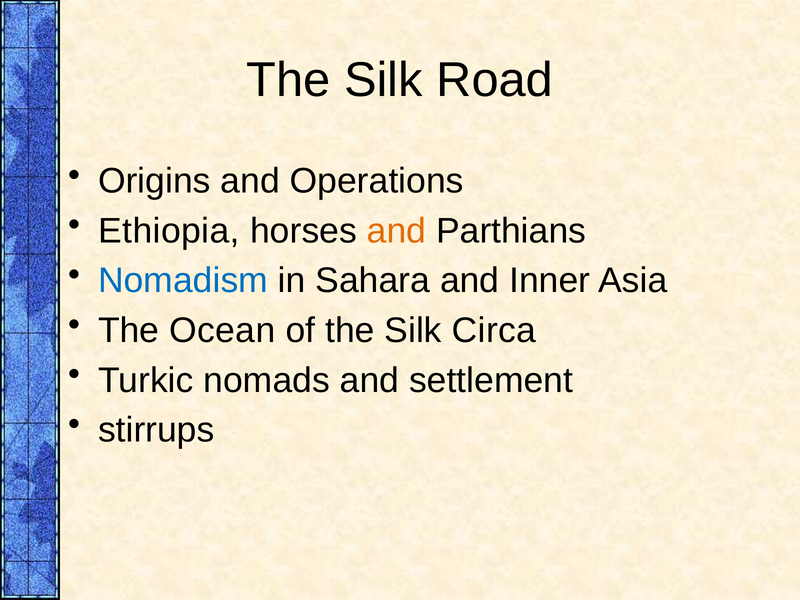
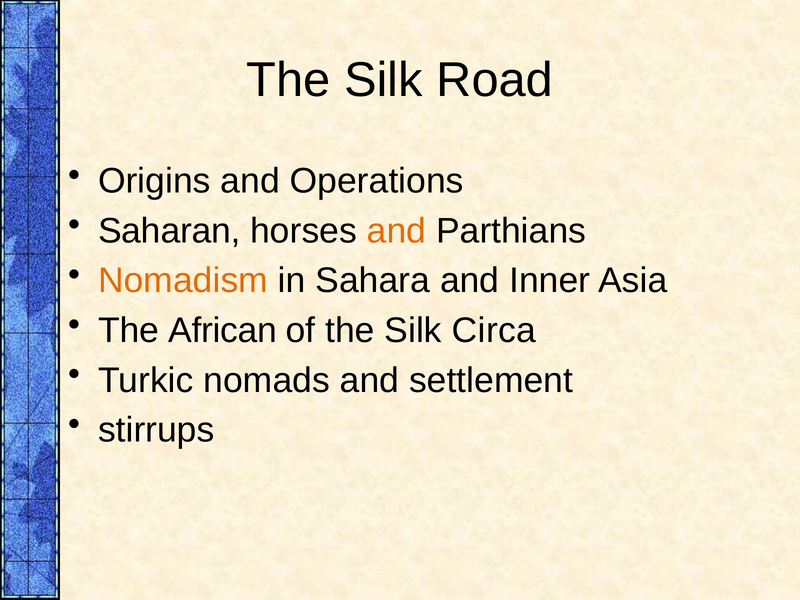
Ethiopia: Ethiopia -> Saharan
Nomadism colour: blue -> orange
Ocean: Ocean -> African
